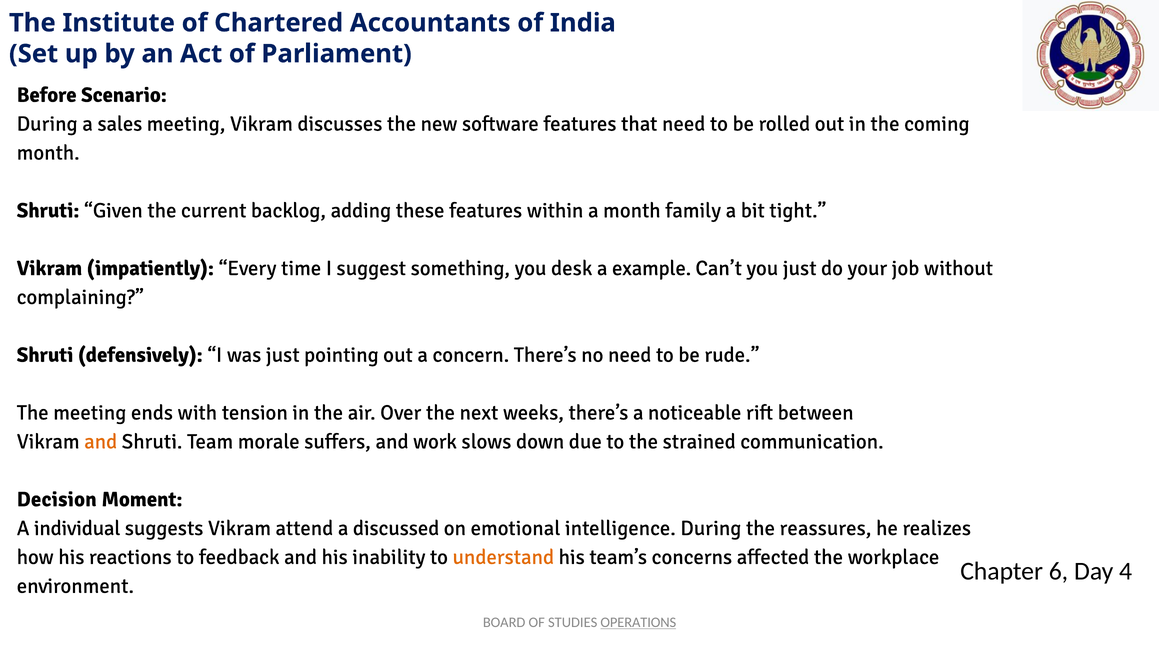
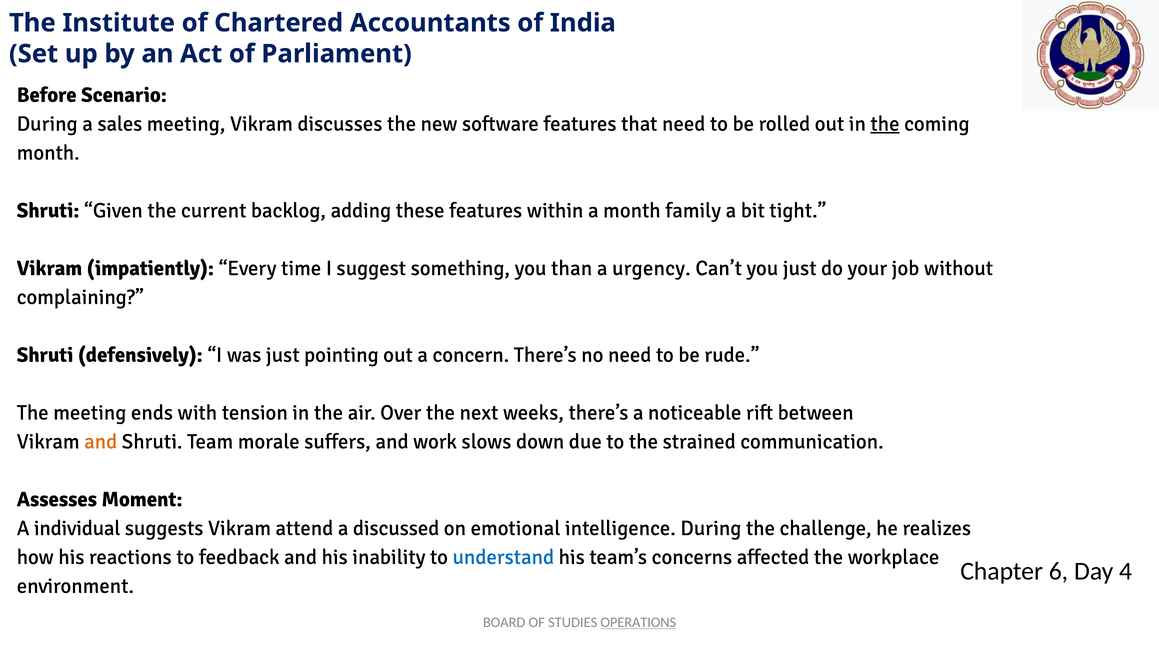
the at (885, 124) underline: none -> present
desk: desk -> than
example: example -> urgency
Decision: Decision -> Assesses
reassures: reassures -> challenge
understand colour: orange -> blue
